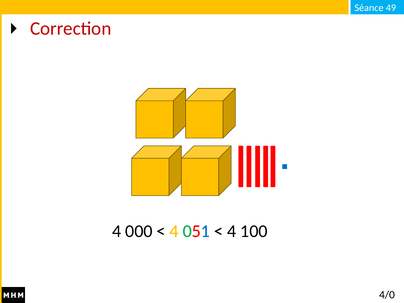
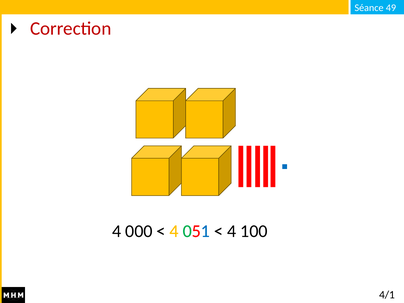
4/0: 4/0 -> 4/1
